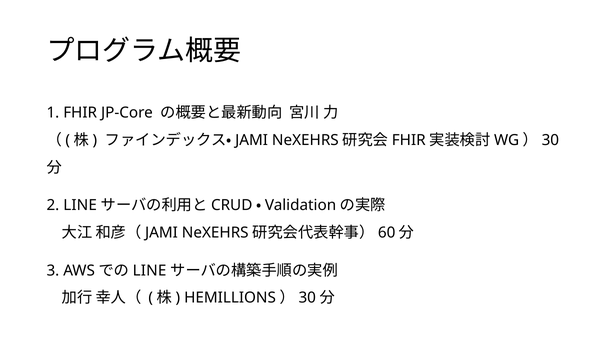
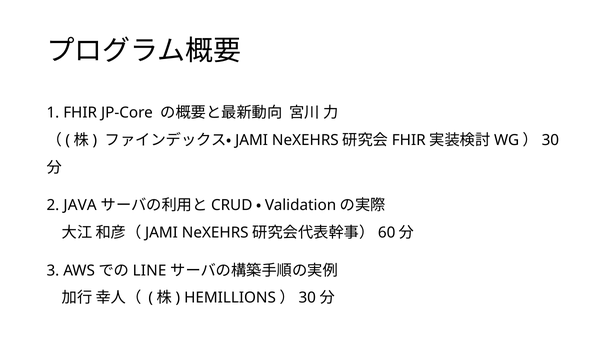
2 LINE: LINE -> JAVA
